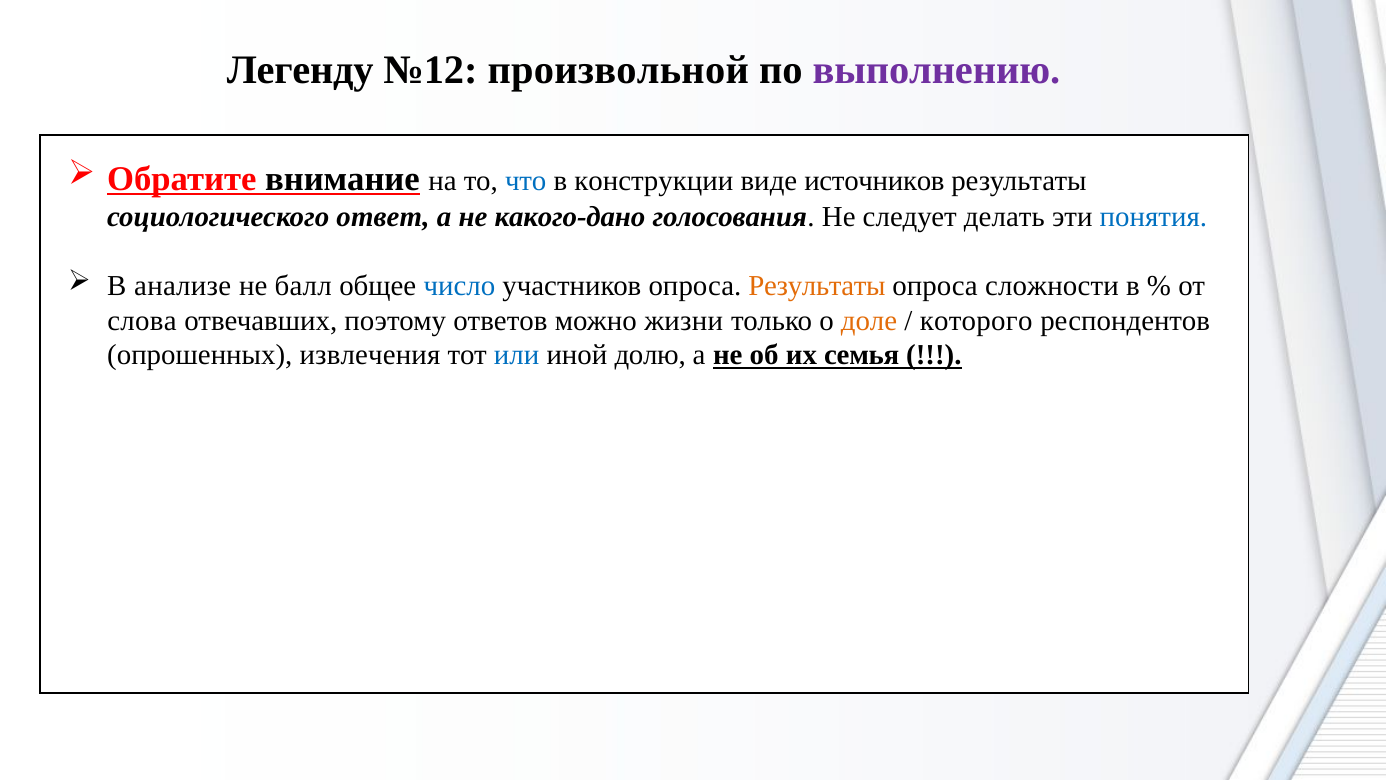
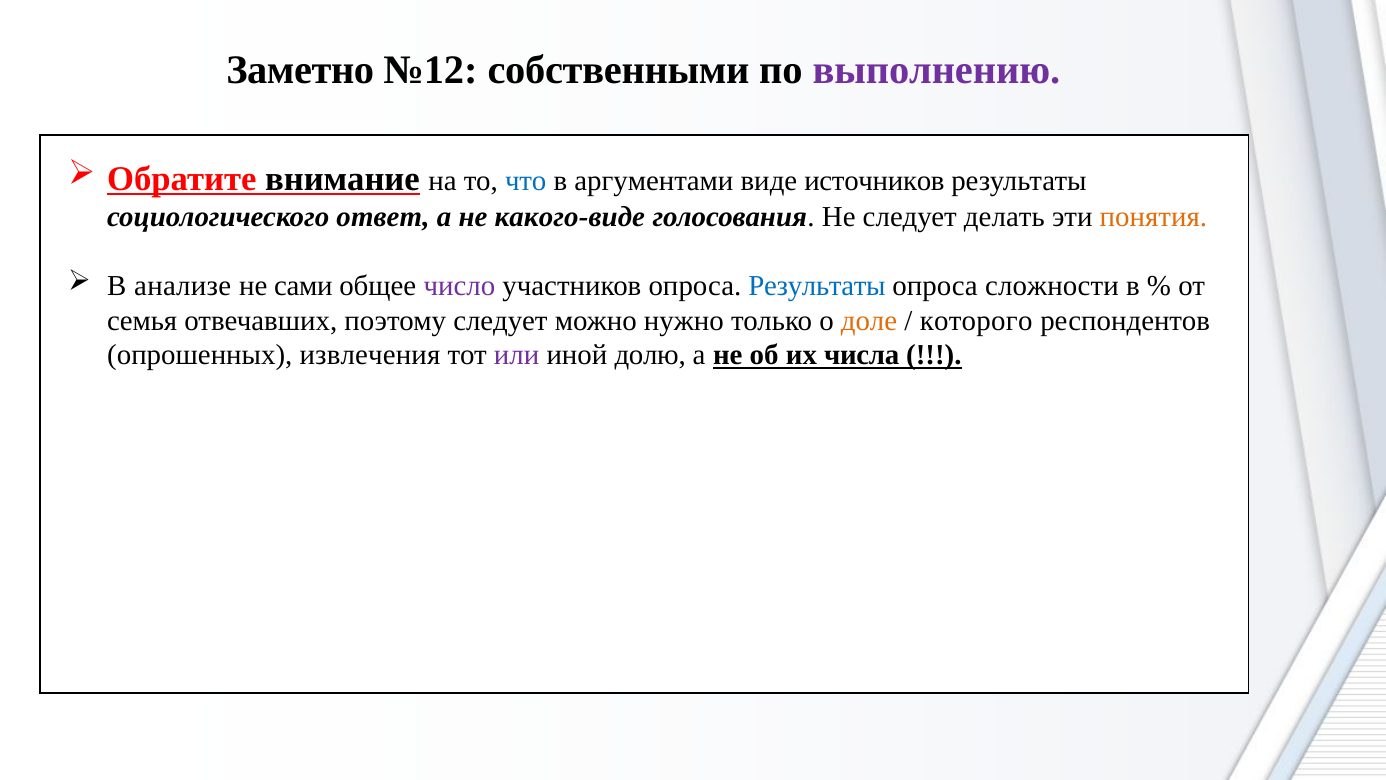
Легенду: Легенду -> Заметно
произвольной: произвольной -> собственными
конструкции: конструкции -> аргументами
какого-дано: какого-дано -> какого-виде
понятия colour: blue -> orange
балл: балл -> сами
число colour: blue -> purple
Результаты at (817, 286) colour: orange -> blue
слова: слова -> семья
поэтому ответов: ответов -> следует
жизни: жизни -> нужно
или colour: blue -> purple
семья: семья -> числа
